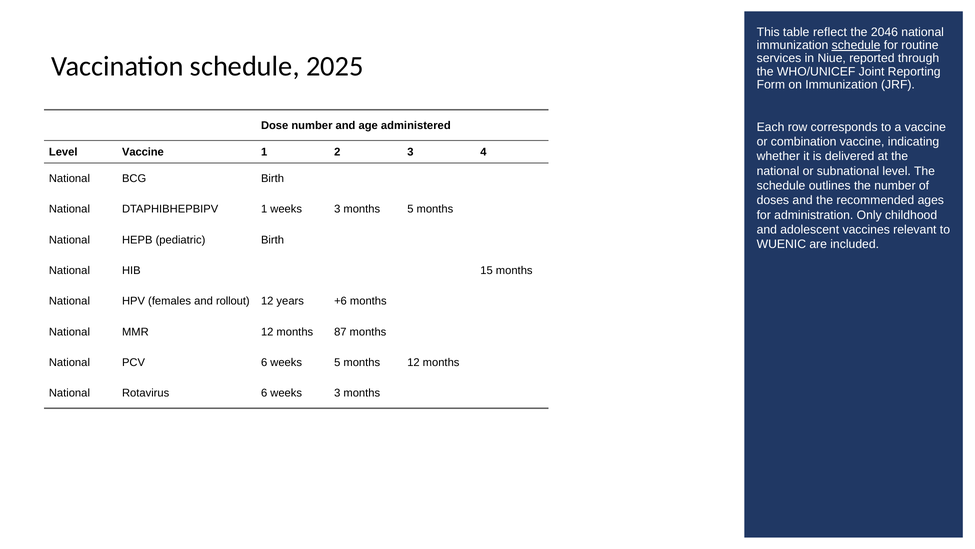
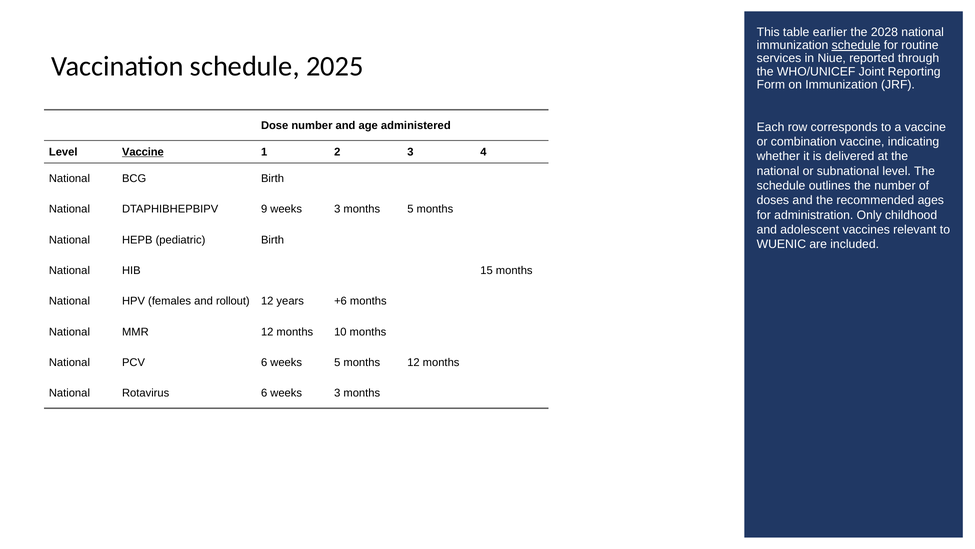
reflect: reflect -> earlier
2046: 2046 -> 2028
Vaccine at (143, 152) underline: none -> present
DTAPHIBHEPBIPV 1: 1 -> 9
87: 87 -> 10
